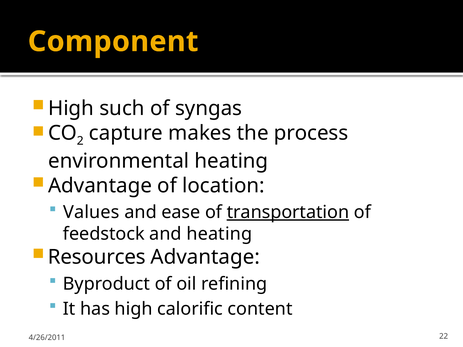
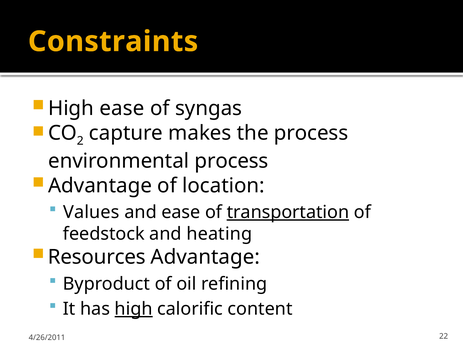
Component: Component -> Constraints
High such: such -> ease
environmental heating: heating -> process
high at (134, 309) underline: none -> present
